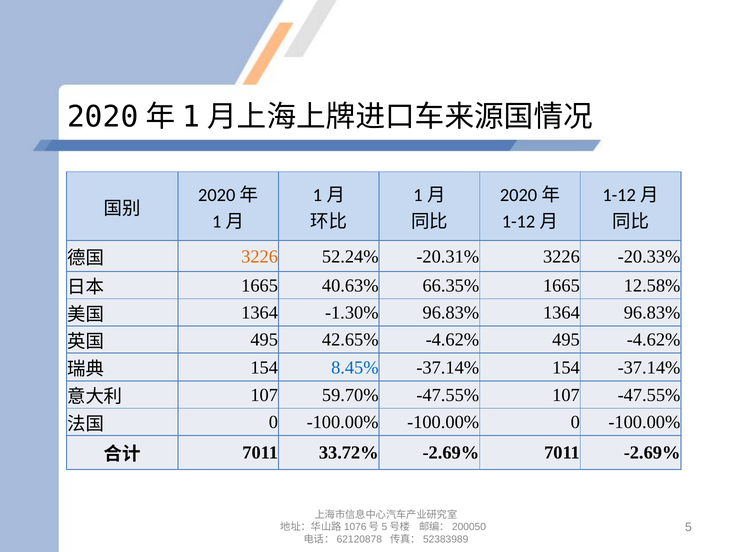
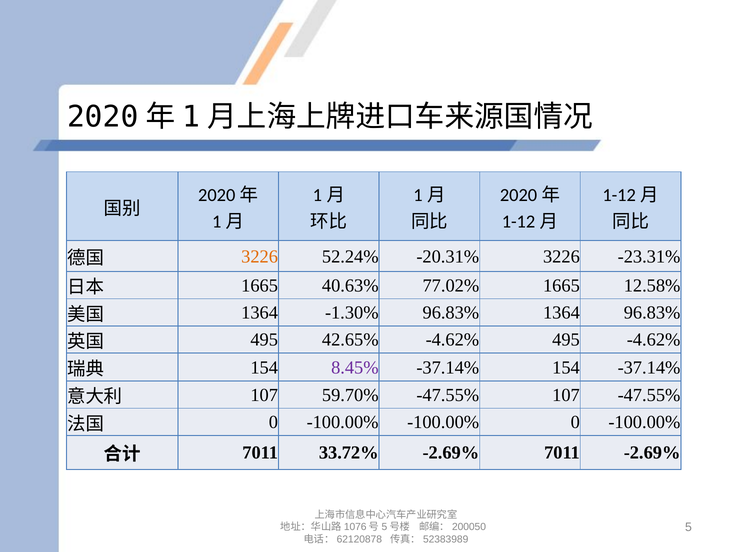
-20.33%: -20.33% -> -23.31%
66.35%: 66.35% -> 77.02%
8.45% colour: blue -> purple
